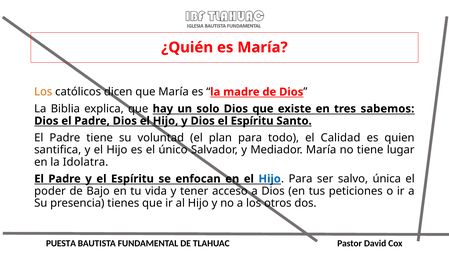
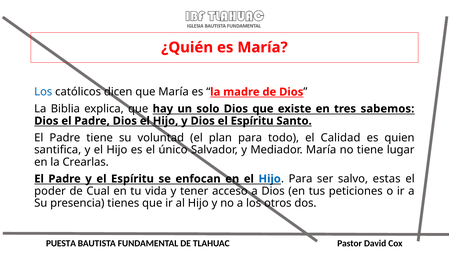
Los at (43, 92) colour: orange -> blue
Idolatra: Idolatra -> Crearlas
única: única -> estas
Bajo: Bajo -> Cual
